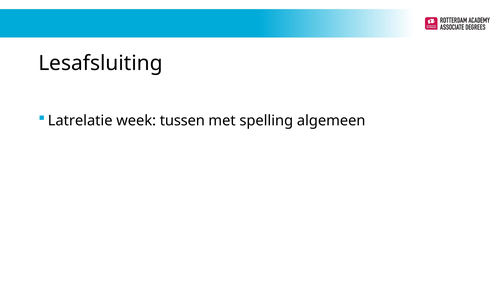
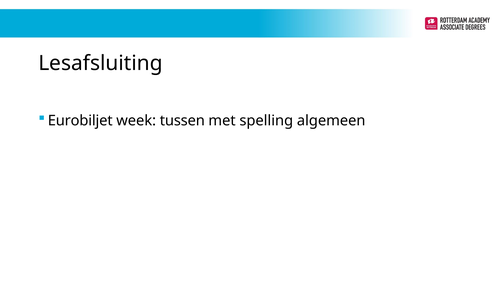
Latrelatie: Latrelatie -> Eurobiljet
